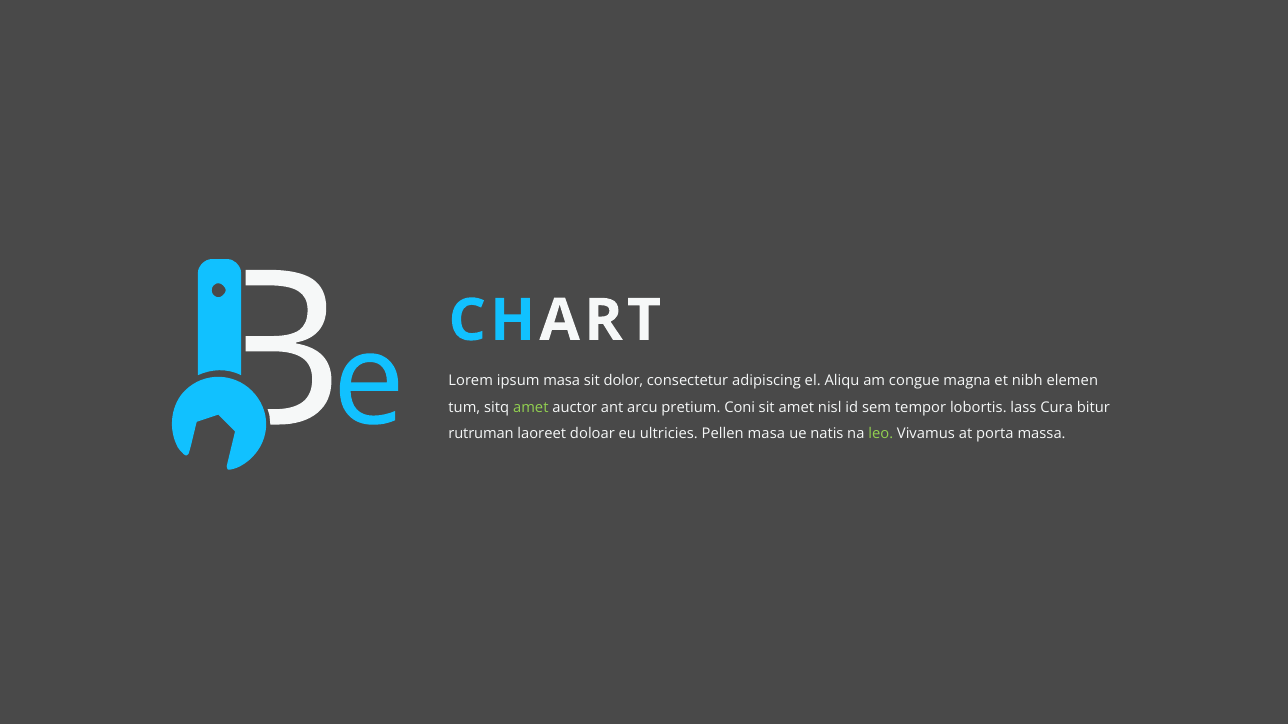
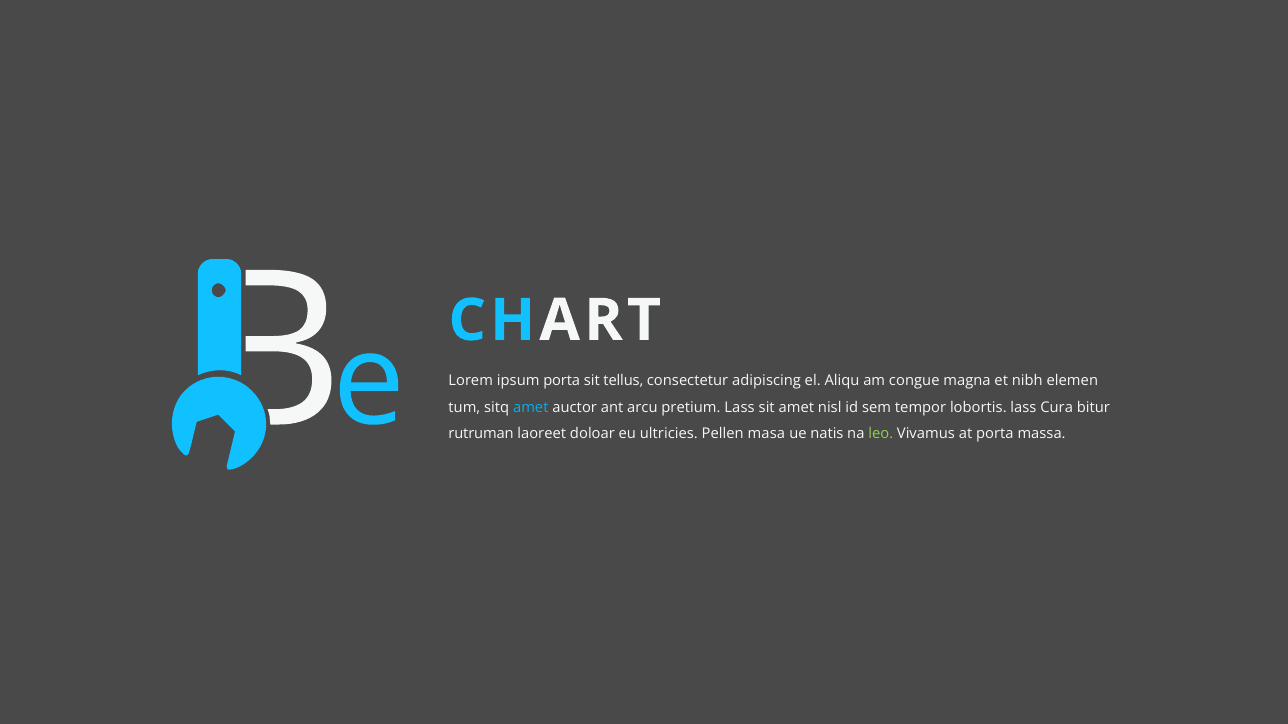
ipsum masa: masa -> porta
dolor: dolor -> tellus
amet at (531, 408) colour: light green -> light blue
pretium Coni: Coni -> Lass
